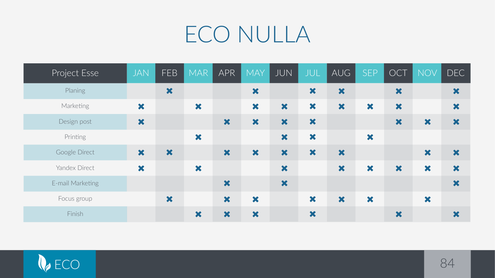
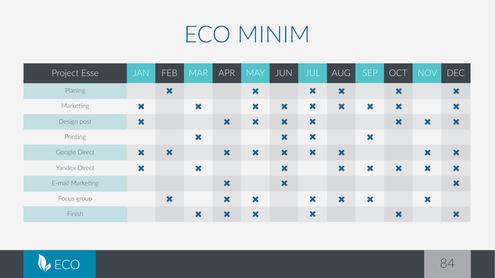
NULLA: NULLA -> MINIM
